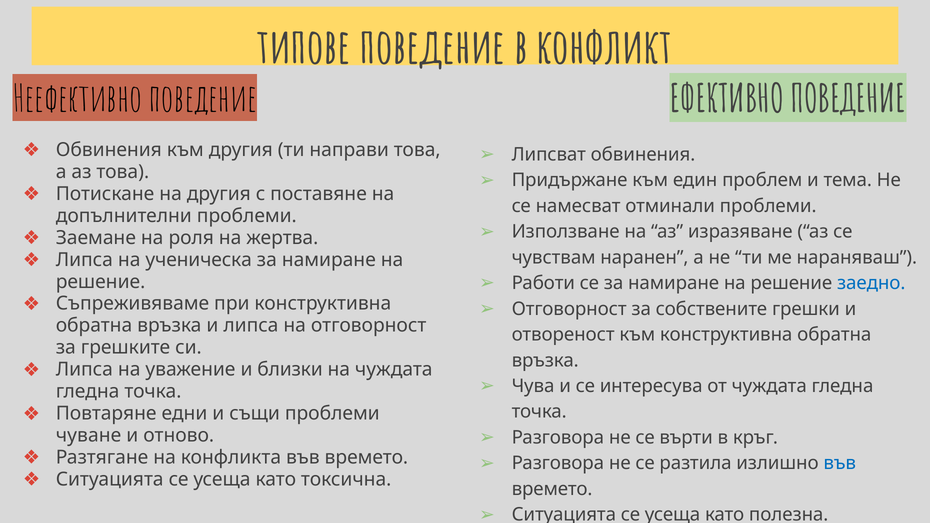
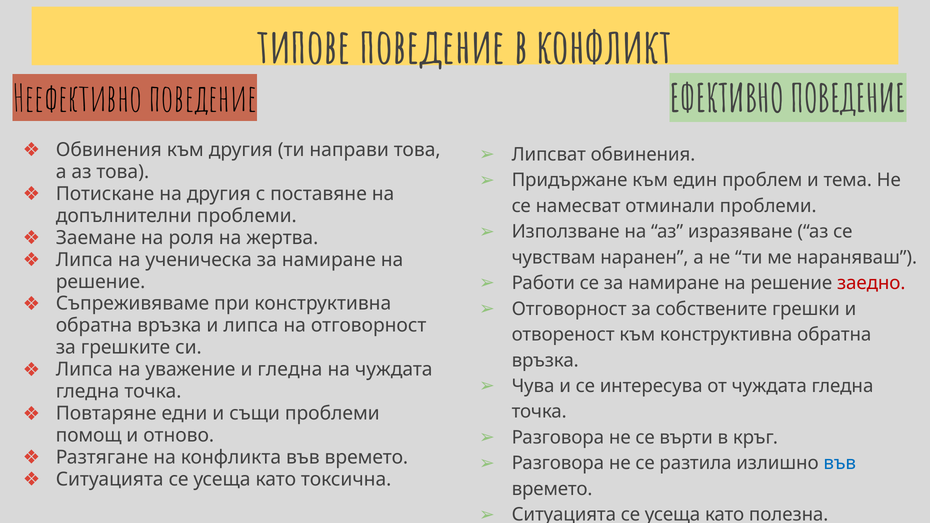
заедно colour: blue -> red
и близки: близки -> гледна
чуване: чуване -> помощ
